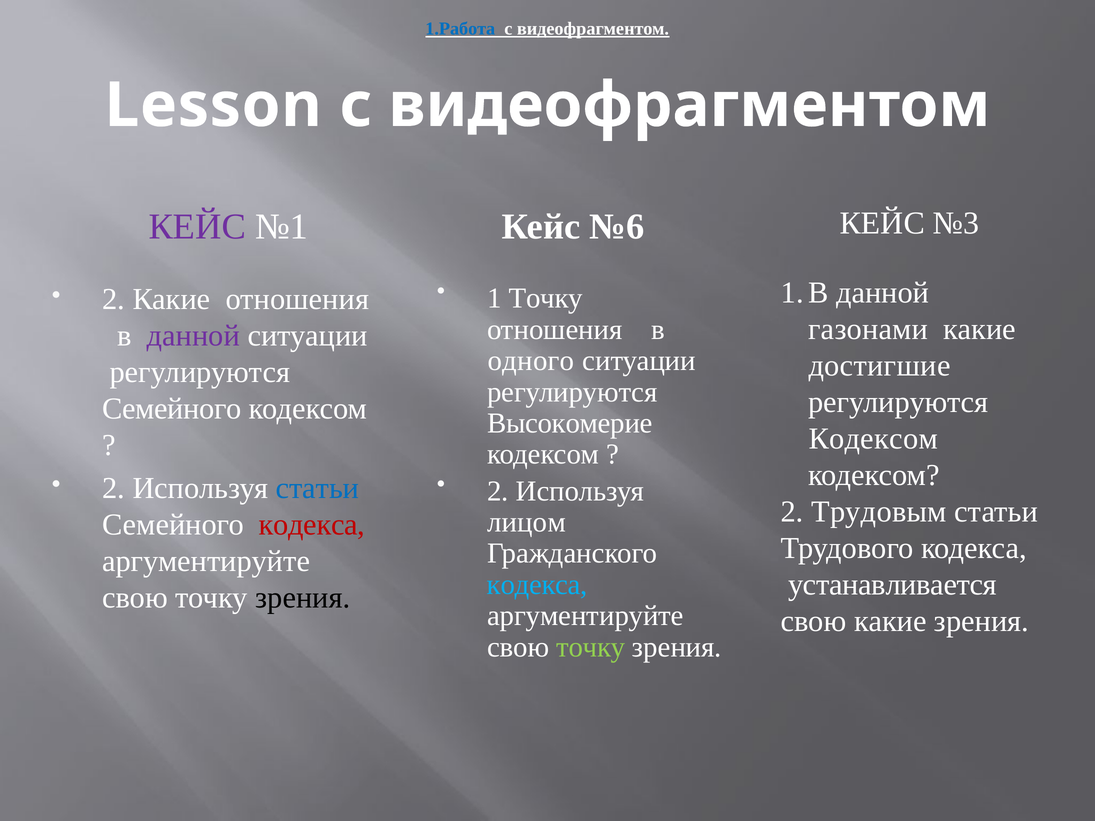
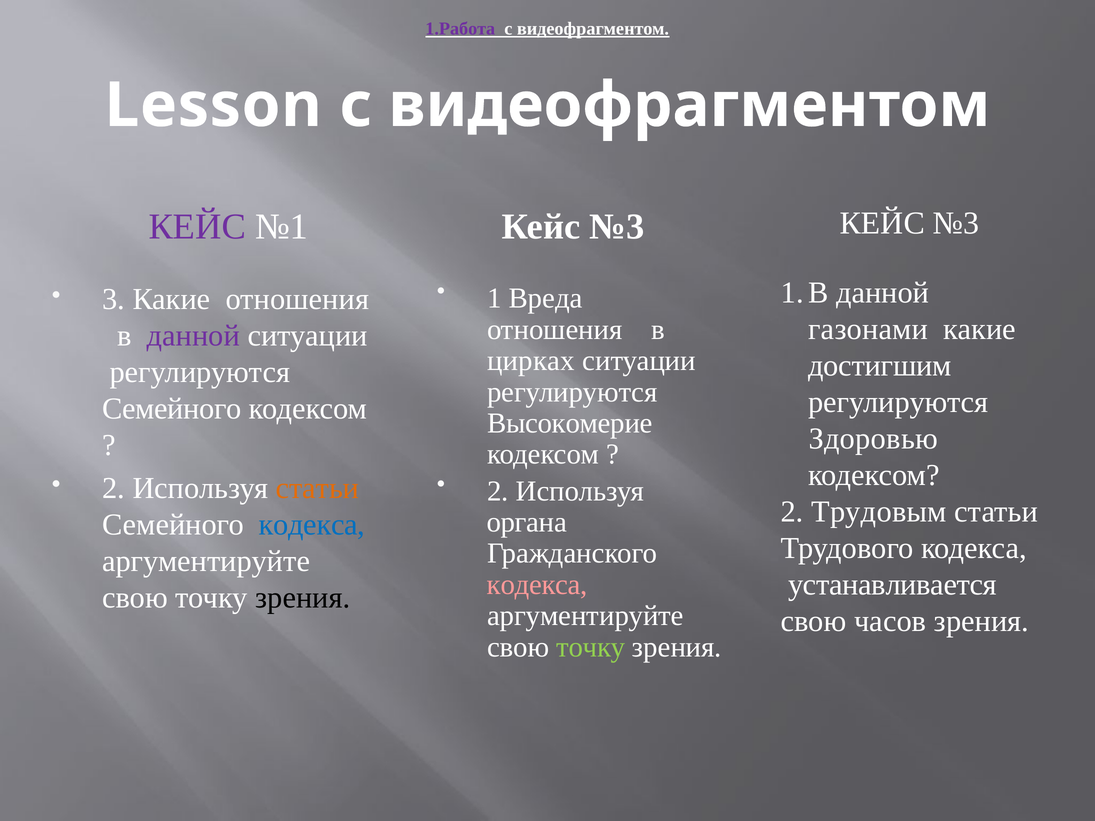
1.Работа colour: blue -> purple
№6 at (617, 227): №6 -> №3
1 Точку: Точку -> Вреда
2 at (114, 300): 2 -> 3
одного: одного -> цирках
достигшие: достигшие -> достигшим
Кодексом at (873, 439): Кодексом -> Здоровью
статьи at (317, 488) colour: blue -> orange
лицом: лицом -> органа
кодекса at (312, 525) colour: red -> blue
кодекса at (537, 585) colour: light blue -> pink
свою какие: какие -> часов
